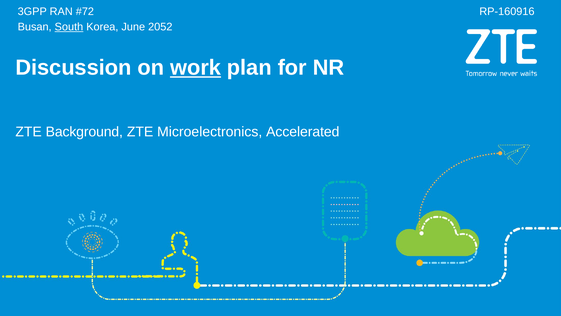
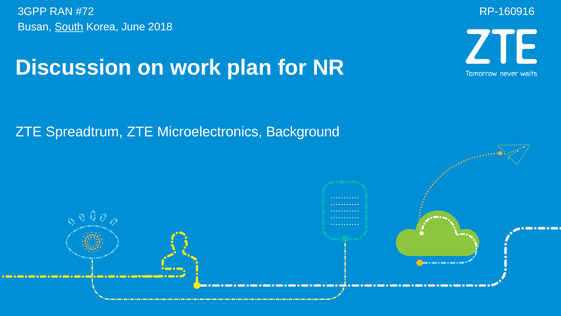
2052: 2052 -> 2018
work underline: present -> none
Background: Background -> Spreadtrum
Accelerated: Accelerated -> Background
